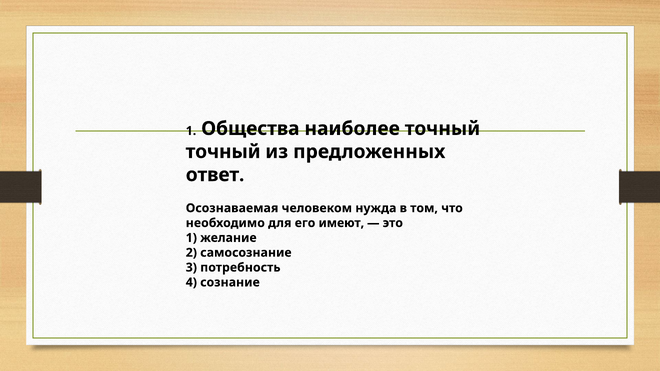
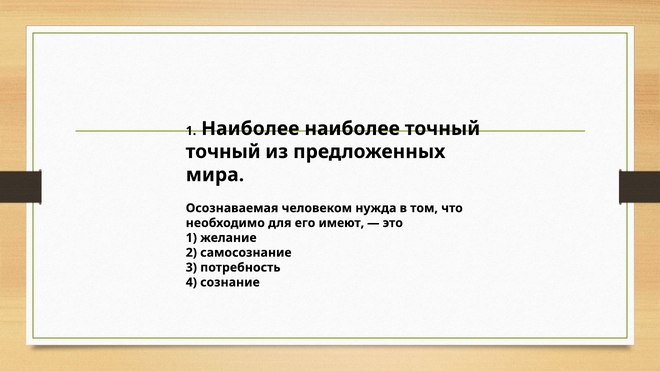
1 Общества: Общества -> Наиболее
ответ: ответ -> мира
